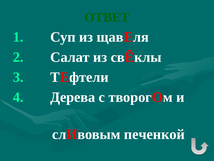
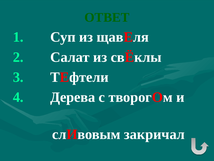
печенкой: печенкой -> закричал
